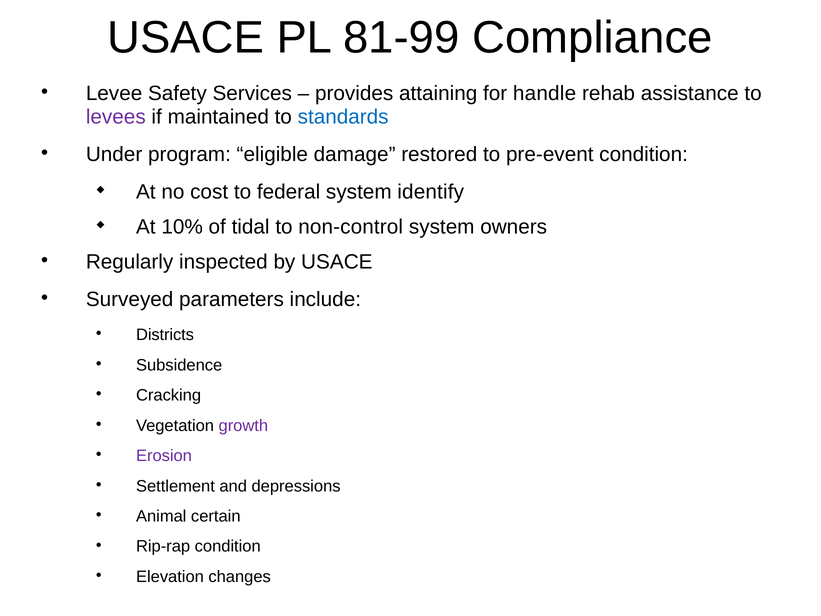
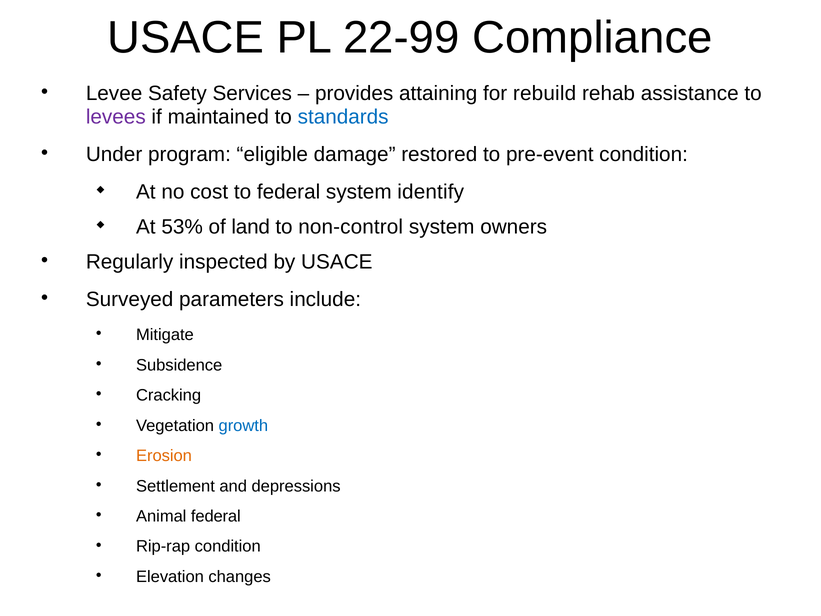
81-99: 81-99 -> 22-99
handle: handle -> rebuild
10%: 10% -> 53%
tidal: tidal -> land
Districts: Districts -> Mitigate
growth colour: purple -> blue
Erosion colour: purple -> orange
Animal certain: certain -> federal
